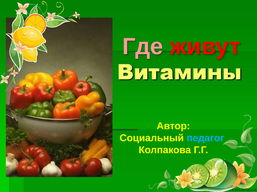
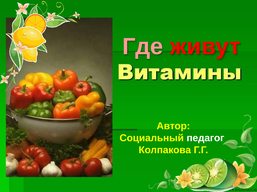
педагог colour: light blue -> white
